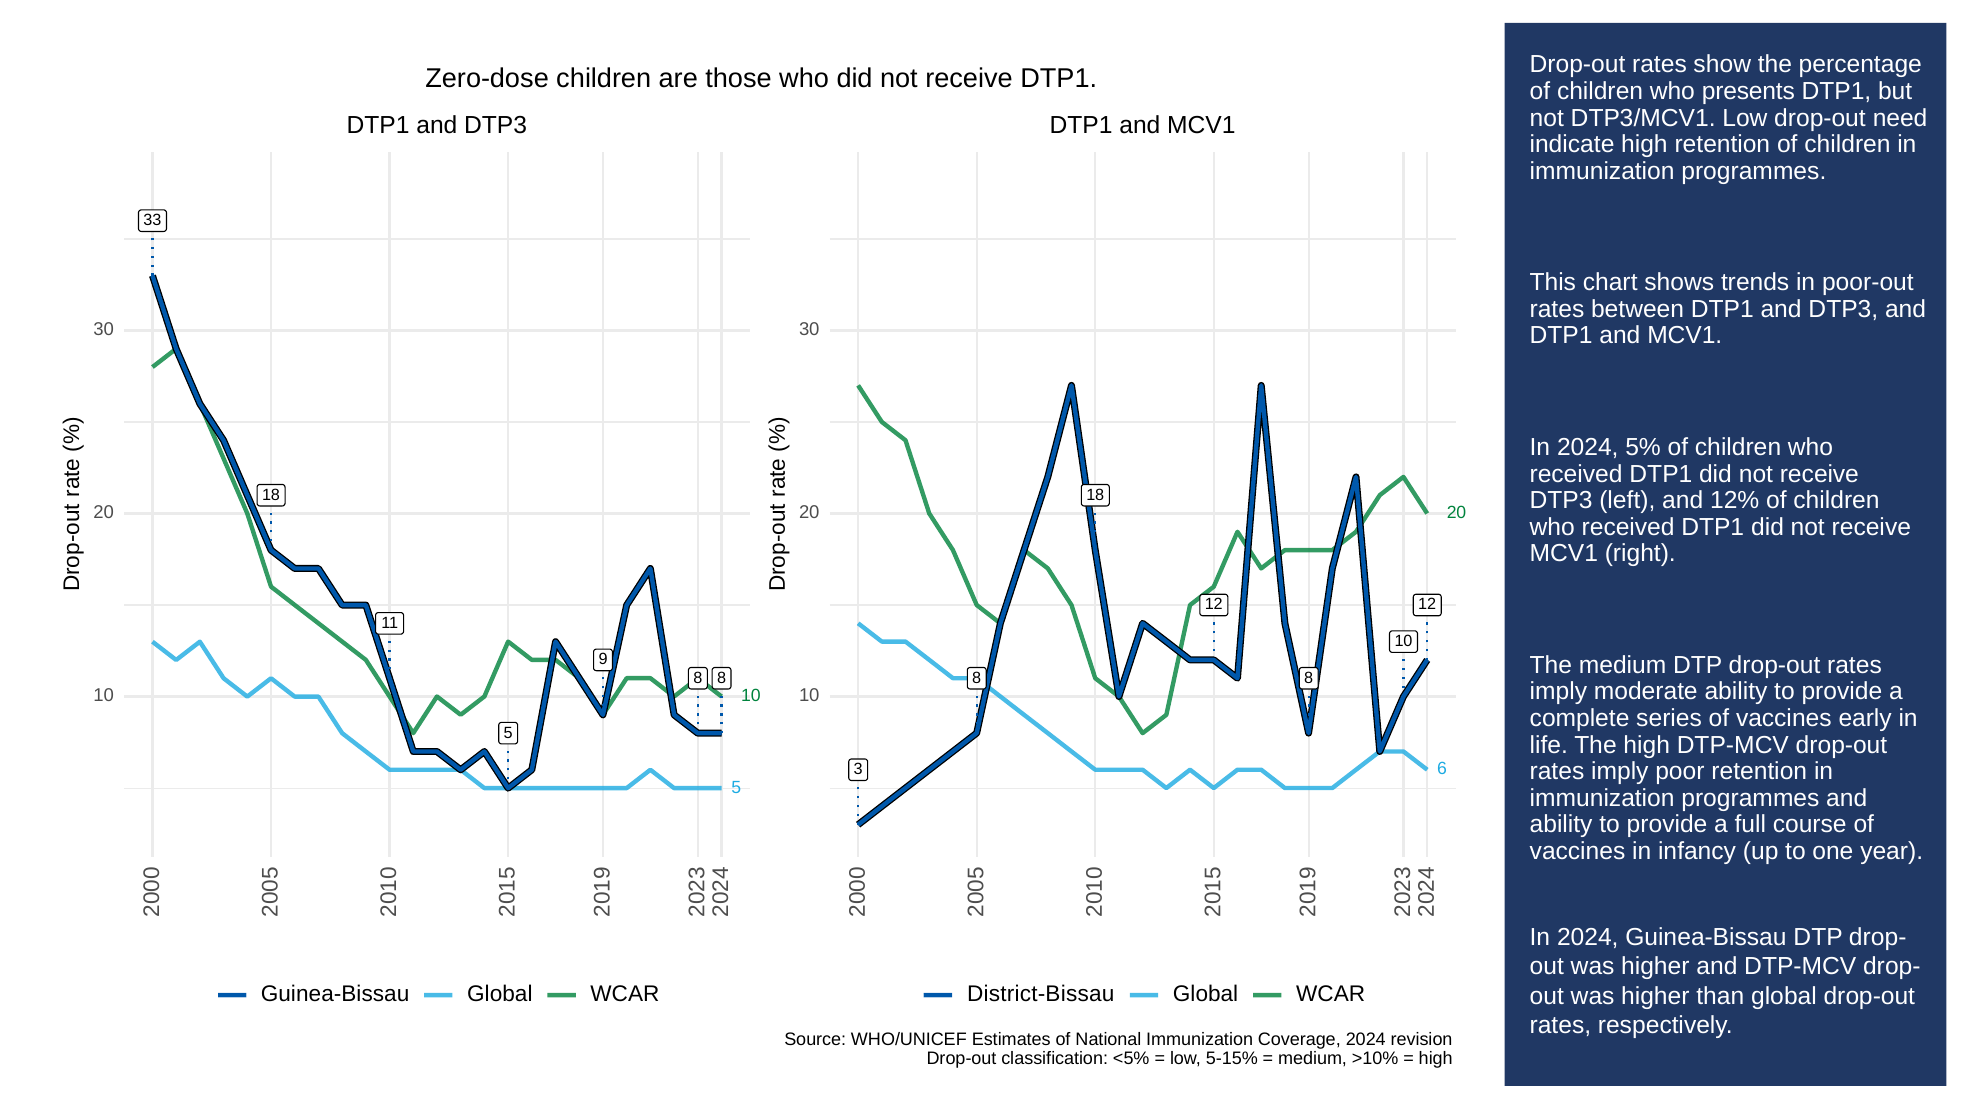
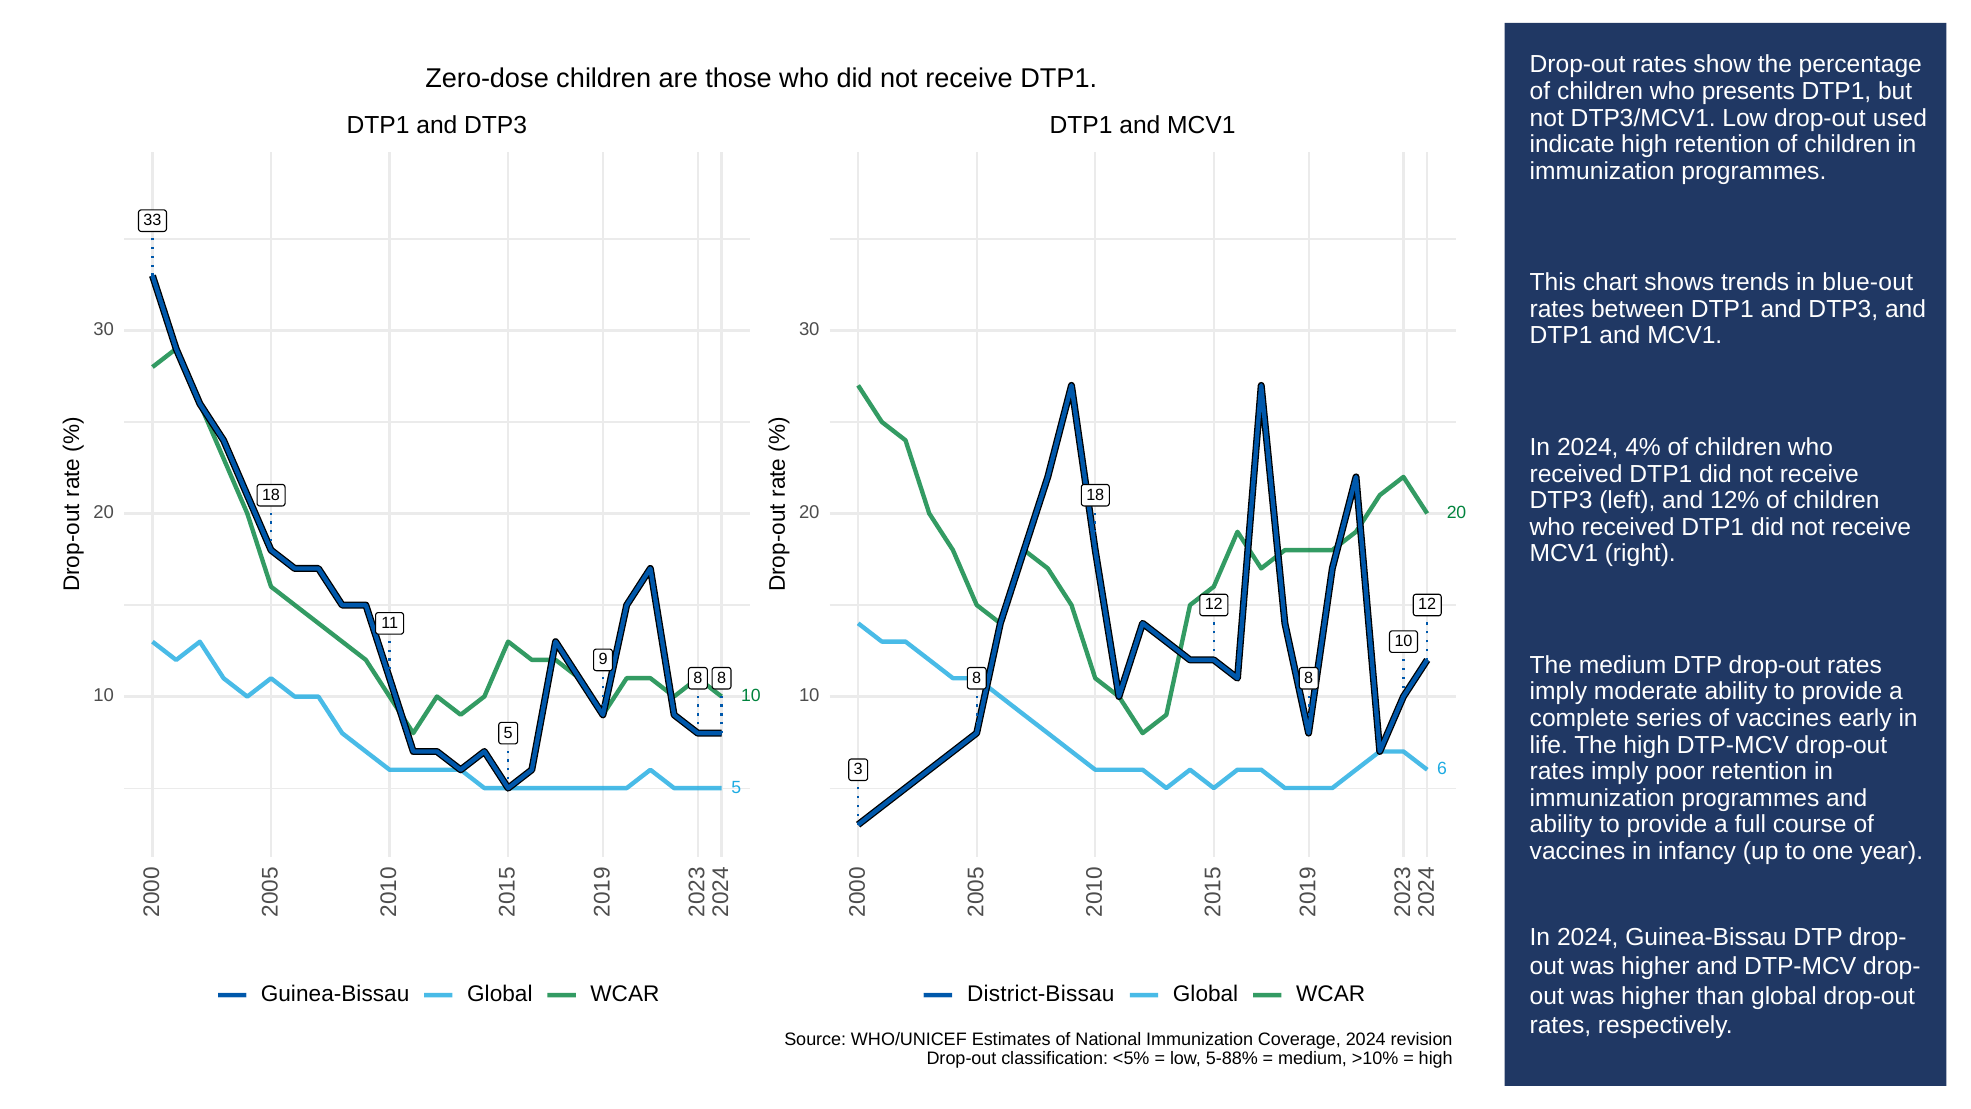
need: need -> used
poor-out: poor-out -> blue-out
5%: 5% -> 4%
5-15%: 5-15% -> 5-88%
